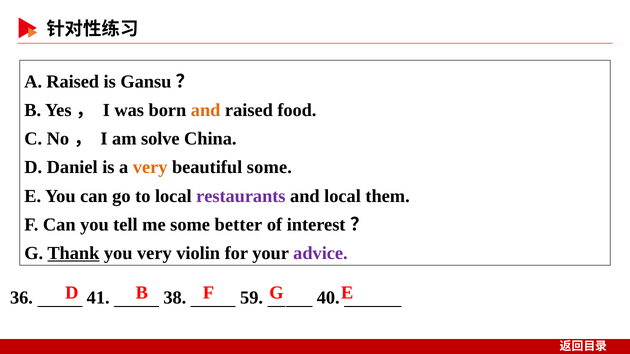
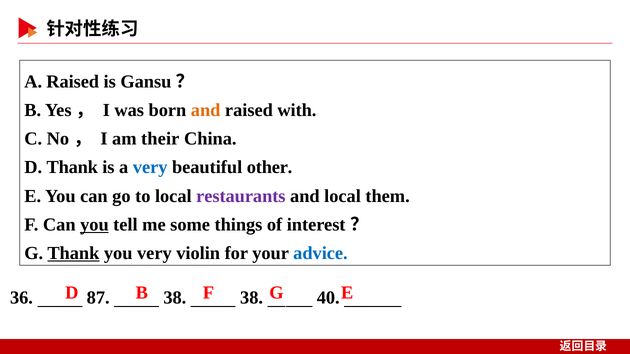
food: food -> with
solve: solve -> their
D Daniel: Daniel -> Thank
very at (150, 168) colour: orange -> blue
beautiful some: some -> other
you at (94, 225) underline: none -> present
better: better -> things
advice colour: purple -> blue
41: 41 -> 87
38 59: 59 -> 38
